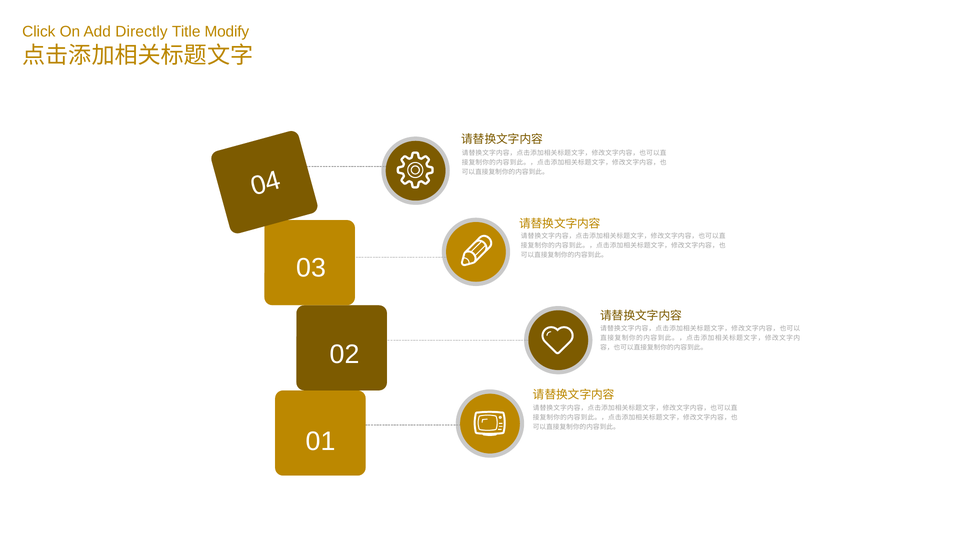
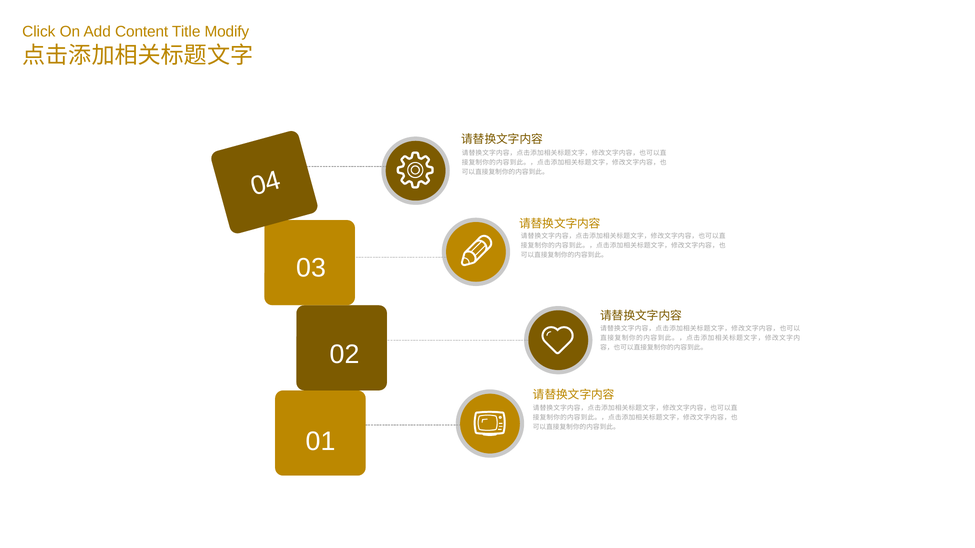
Directly: Directly -> Content
